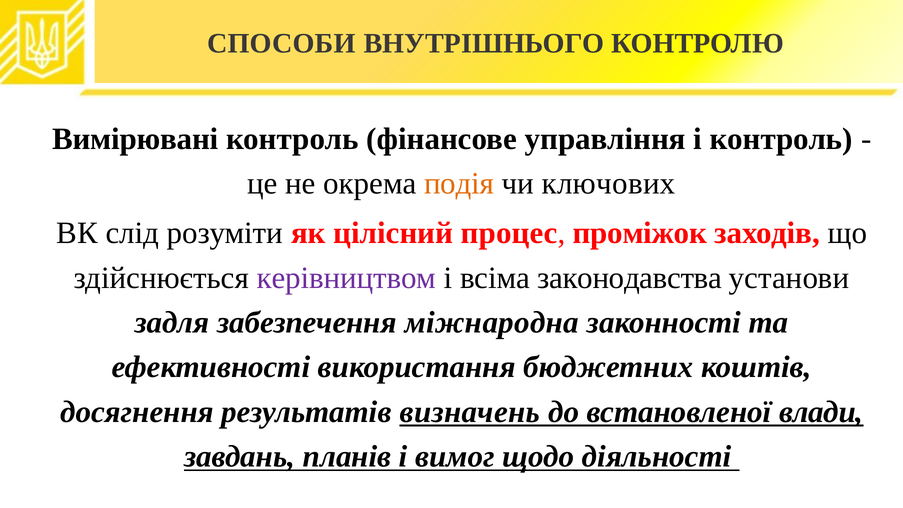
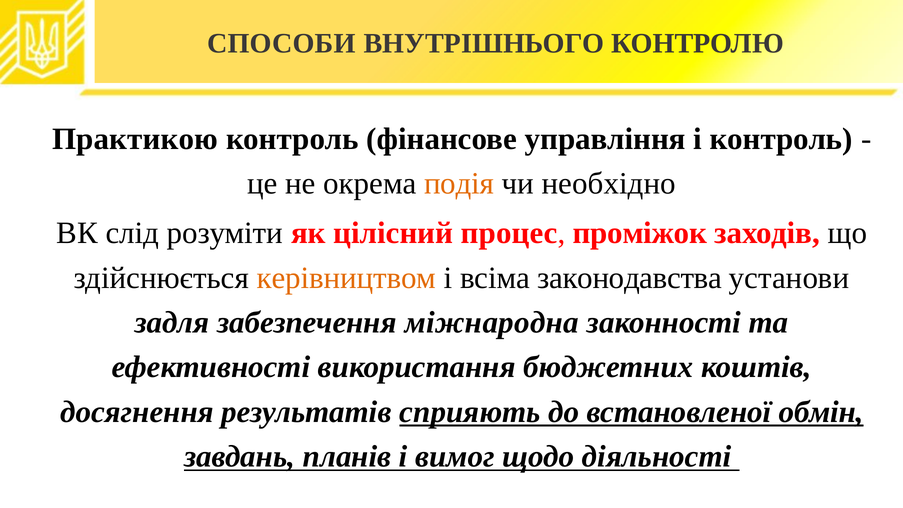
Вимірювані: Вимірювані -> Практикою
ключових: ключових -> необхідно
керівництвом colour: purple -> orange
визначень: визначень -> сприяють
влади: влади -> обмін
